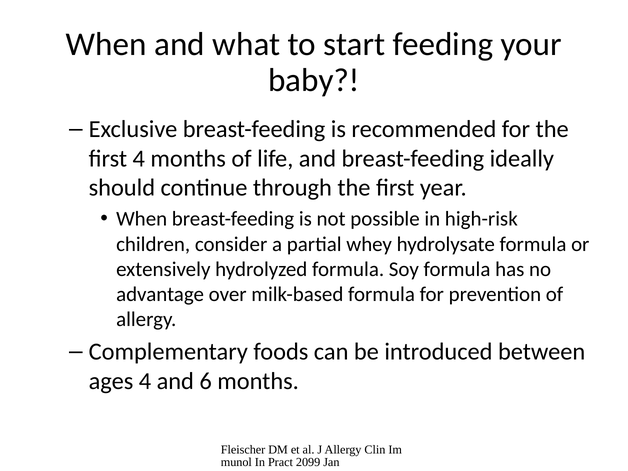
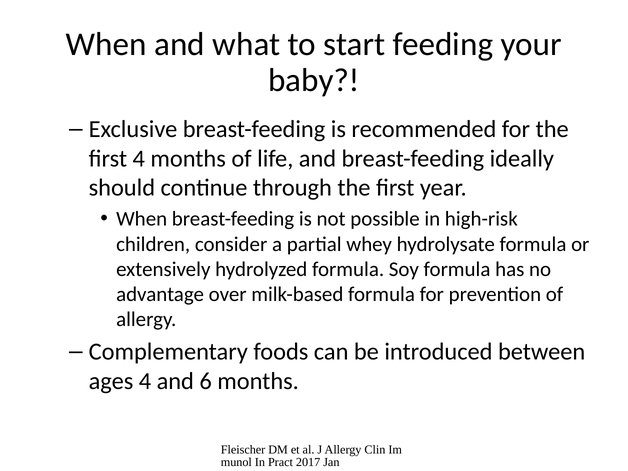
2099: 2099 -> 2017
